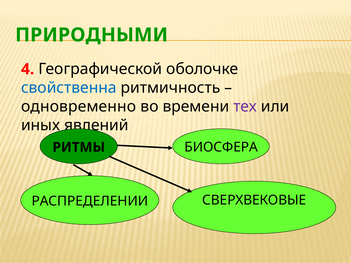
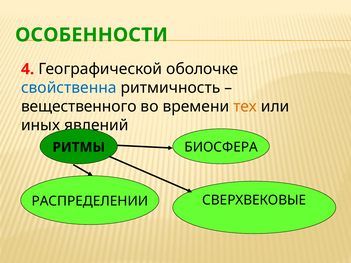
ПРИРОДНЫМИ: ПРИРОДНЫМИ -> ОСОБЕННОСТИ
одновременно: одновременно -> вещественного
тех colour: purple -> orange
